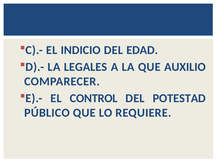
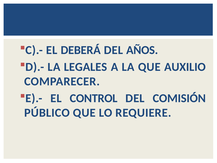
INDICIO: INDICIO -> DEBERÁ
EDAD: EDAD -> AÑOS
POTESTAD: POTESTAD -> COMISIÓN
